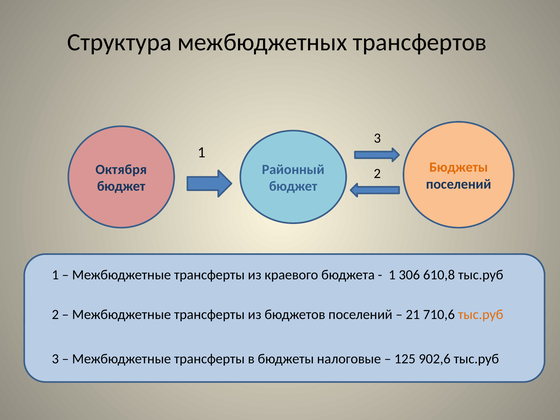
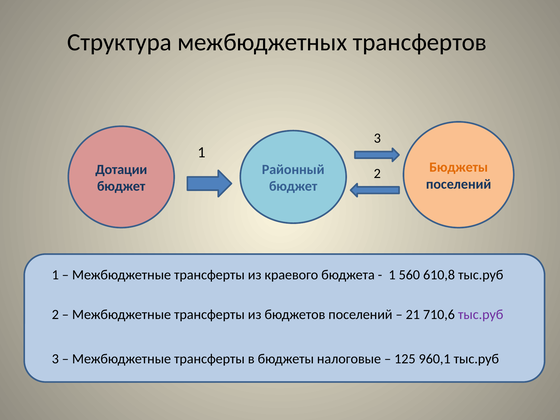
Октября: Октября -> Дотации
306: 306 -> 560
тыс.руб at (481, 315) colour: orange -> purple
902,6: 902,6 -> 960,1
